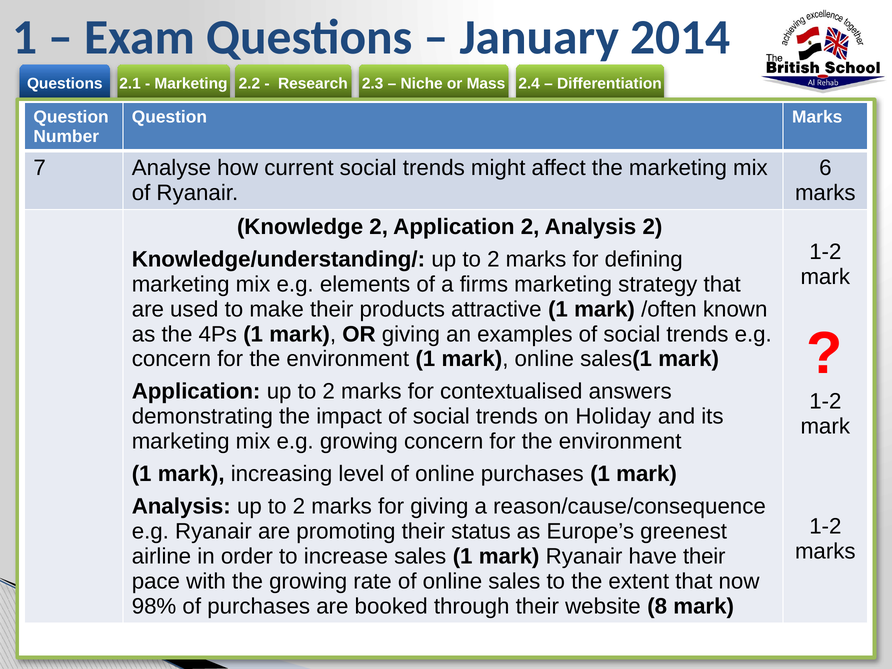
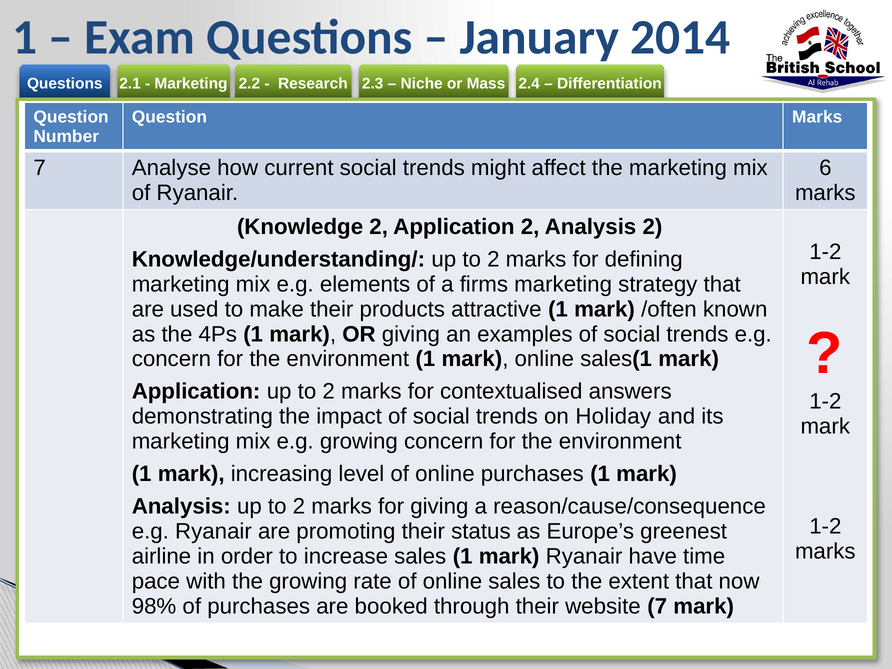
have their: their -> time
website 8: 8 -> 7
